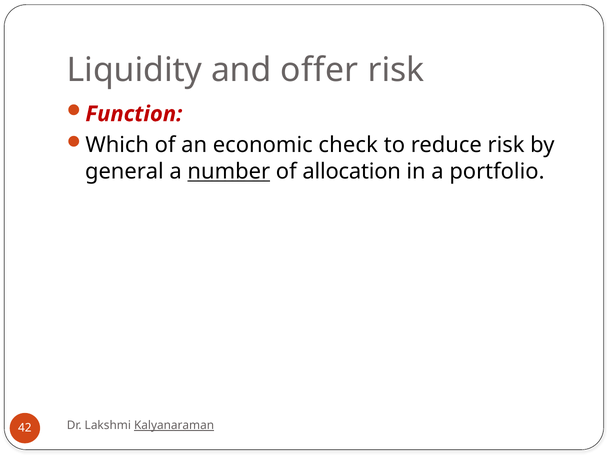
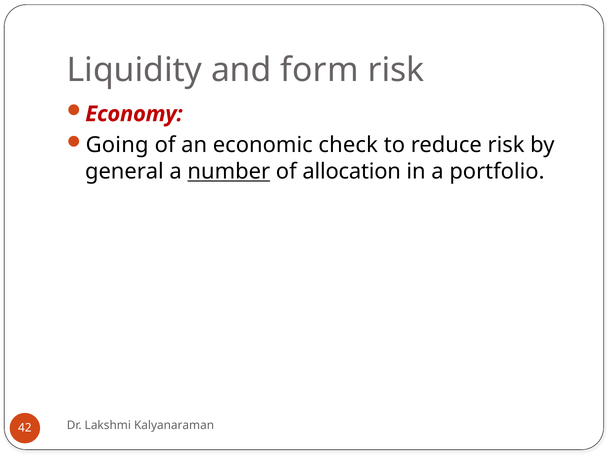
offer: offer -> form
Function: Function -> Economy
Which: Which -> Going
Kalyanaraman underline: present -> none
